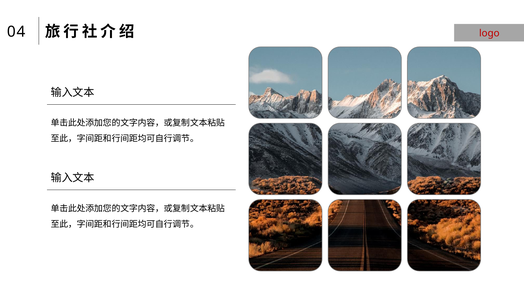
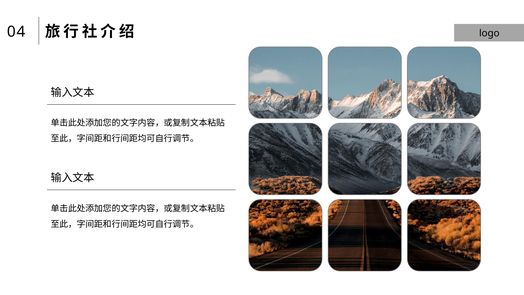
logo colour: red -> black
